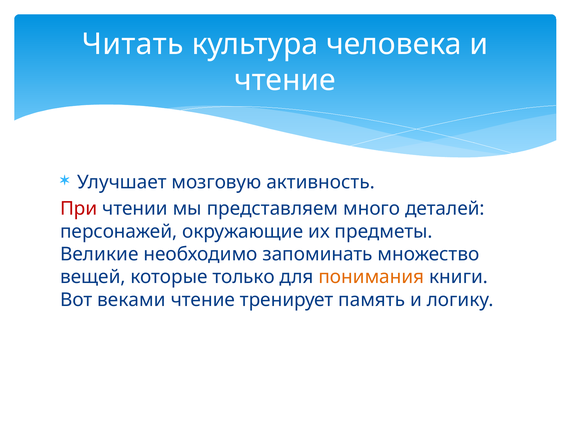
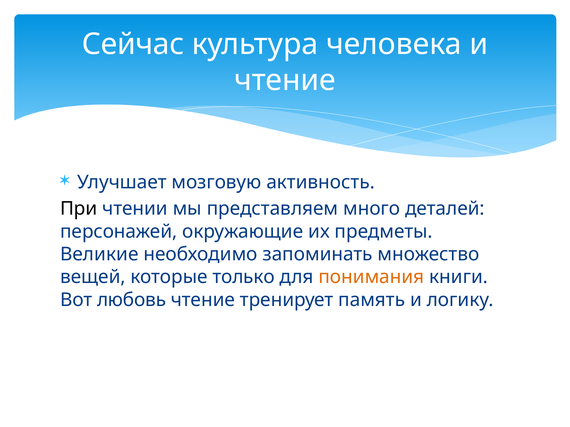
Читать: Читать -> Сейчас
При colour: red -> black
веками: веками -> любовь
